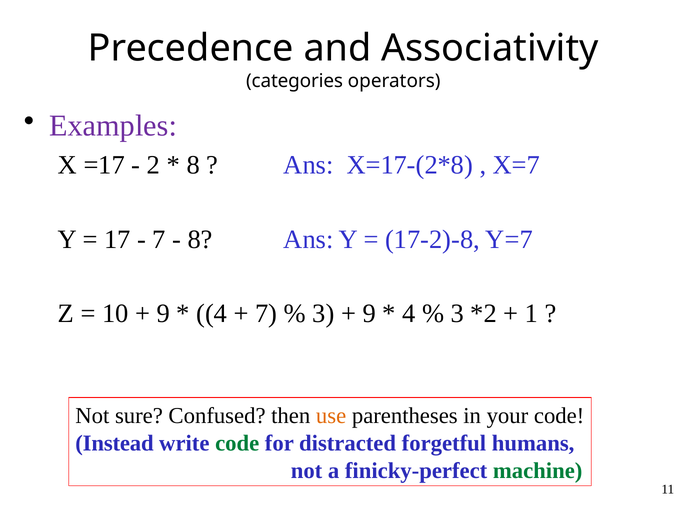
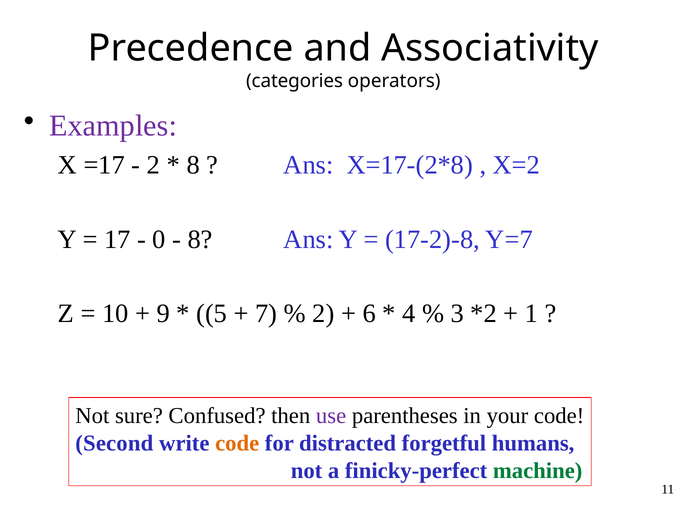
X=7: X=7 -> X=2
7 at (159, 239): 7 -> 0
4 at (212, 313): 4 -> 5
3 at (323, 313): 3 -> 2
9 at (369, 313): 9 -> 6
use colour: orange -> purple
Instead: Instead -> Second
code at (237, 443) colour: green -> orange
